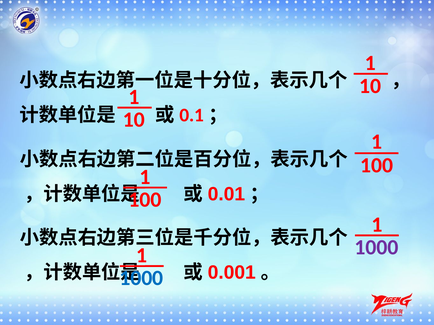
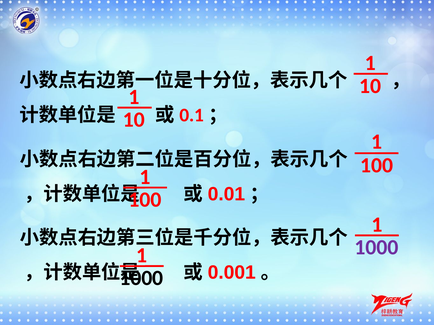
1000 at (141, 279) colour: blue -> black
